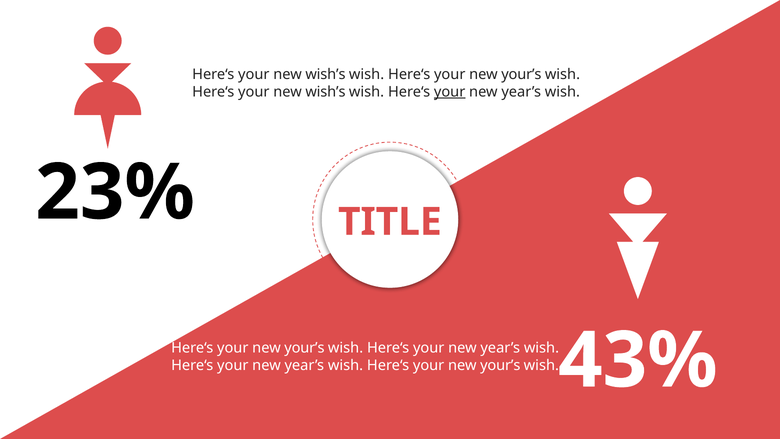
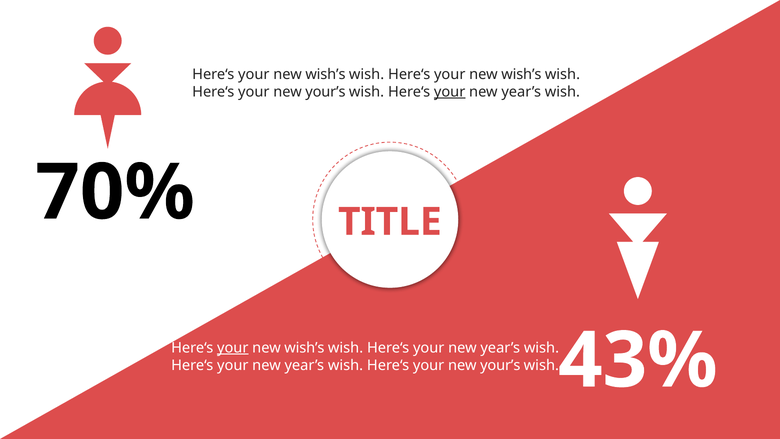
your’s at (521, 74): your’s -> wish’s
wish’s at (325, 92): wish’s -> your’s
23%: 23% -> 70%
your at (233, 348) underline: none -> present
your’s at (304, 348): your’s -> wish’s
